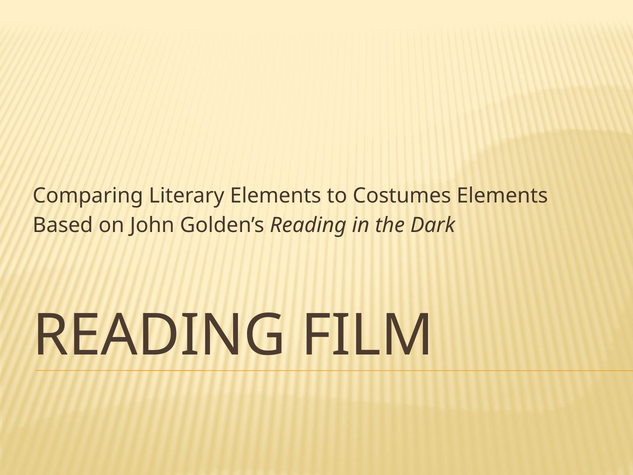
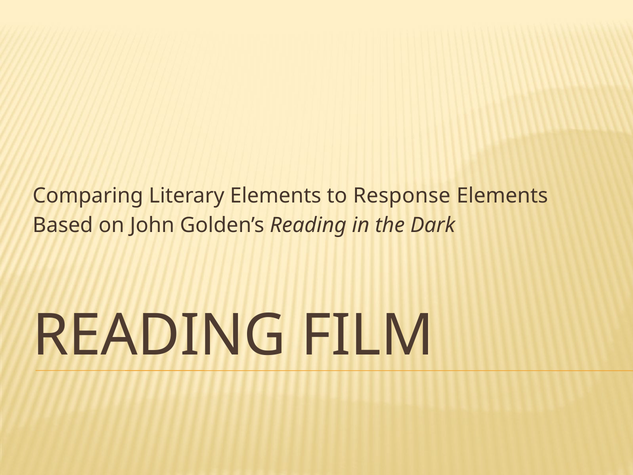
Costumes: Costumes -> Response
